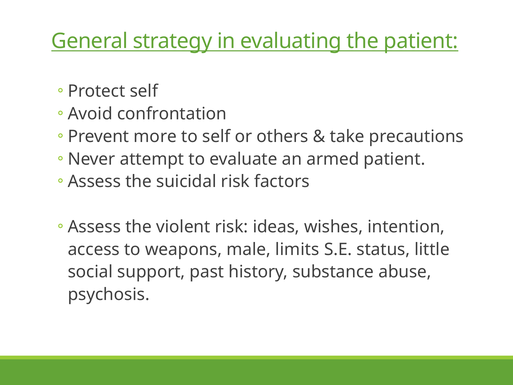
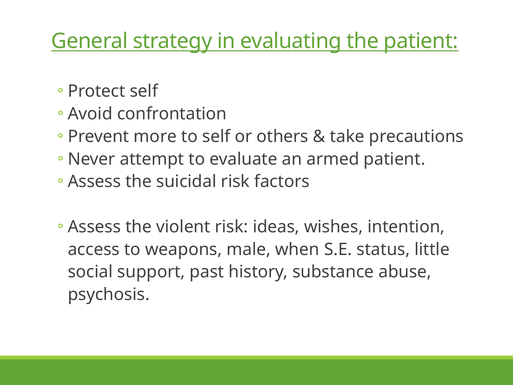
limits: limits -> when
